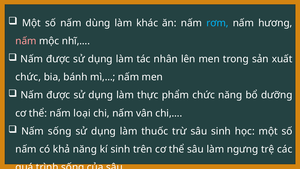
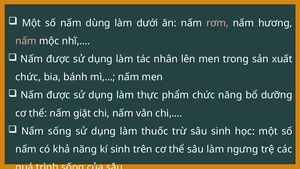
khác: khác -> dưới
rơm colour: light blue -> pink
loại: loại -> giặt
